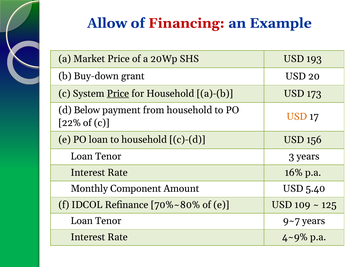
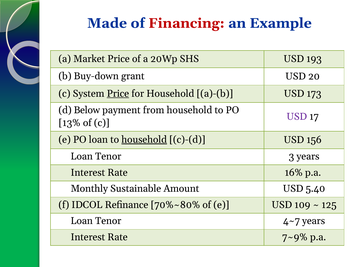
Allow: Allow -> Made
USD at (297, 117) colour: orange -> purple
22%: 22% -> 13%
household at (144, 140) underline: none -> present
Component: Component -> Sustainable
9~7: 9~7 -> 4~7
4~9%: 4~9% -> 7~9%
